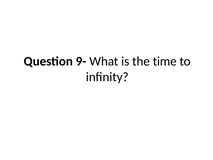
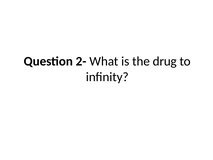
9-: 9- -> 2-
time: time -> drug
